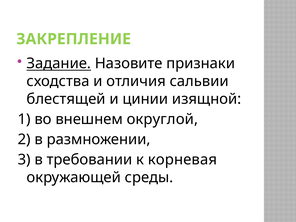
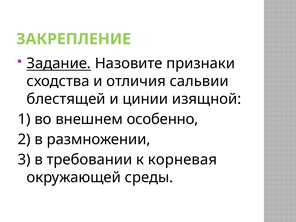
округлой: округлой -> особенно
